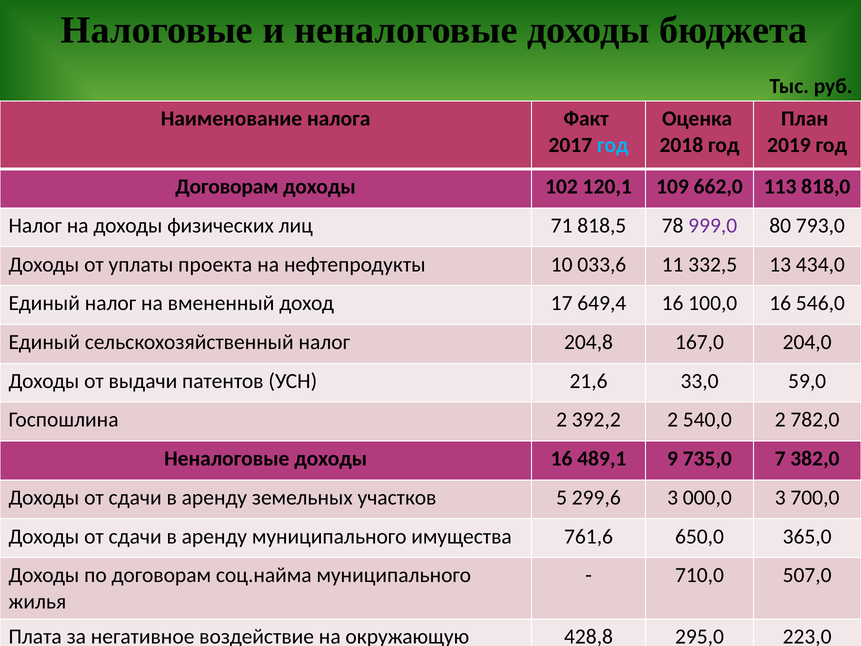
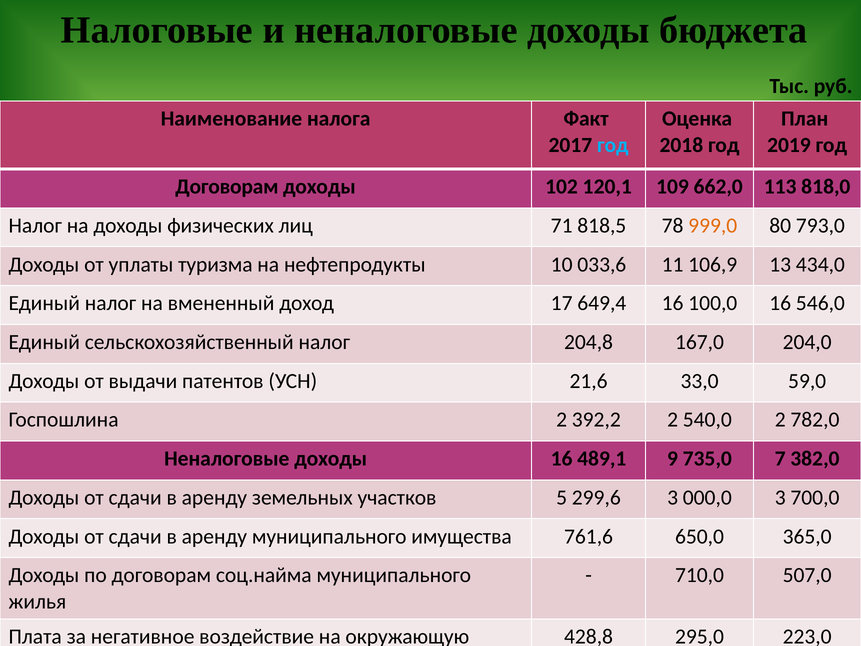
999,0 colour: purple -> orange
проекта: проекта -> туризма
332,5: 332,5 -> 106,9
